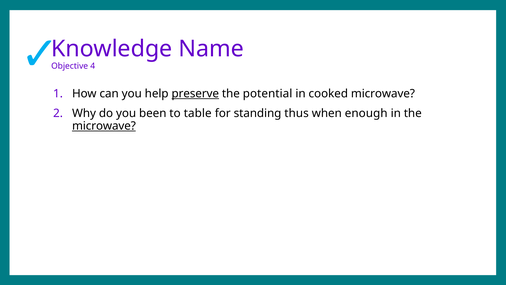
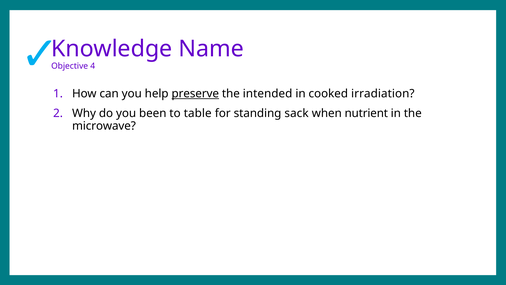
potential: potential -> intended
cooked microwave: microwave -> irradiation
thus: thus -> sack
enough: enough -> nutrient
microwave at (104, 126) underline: present -> none
